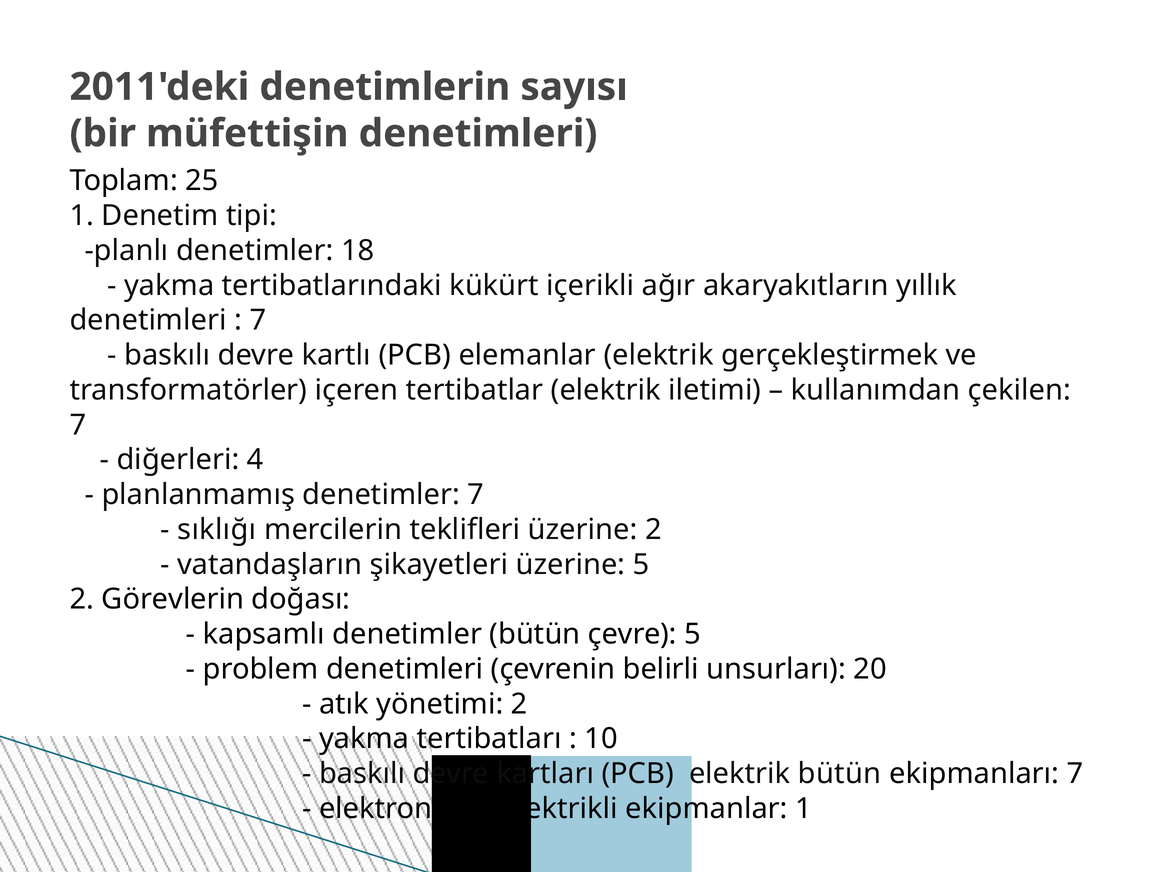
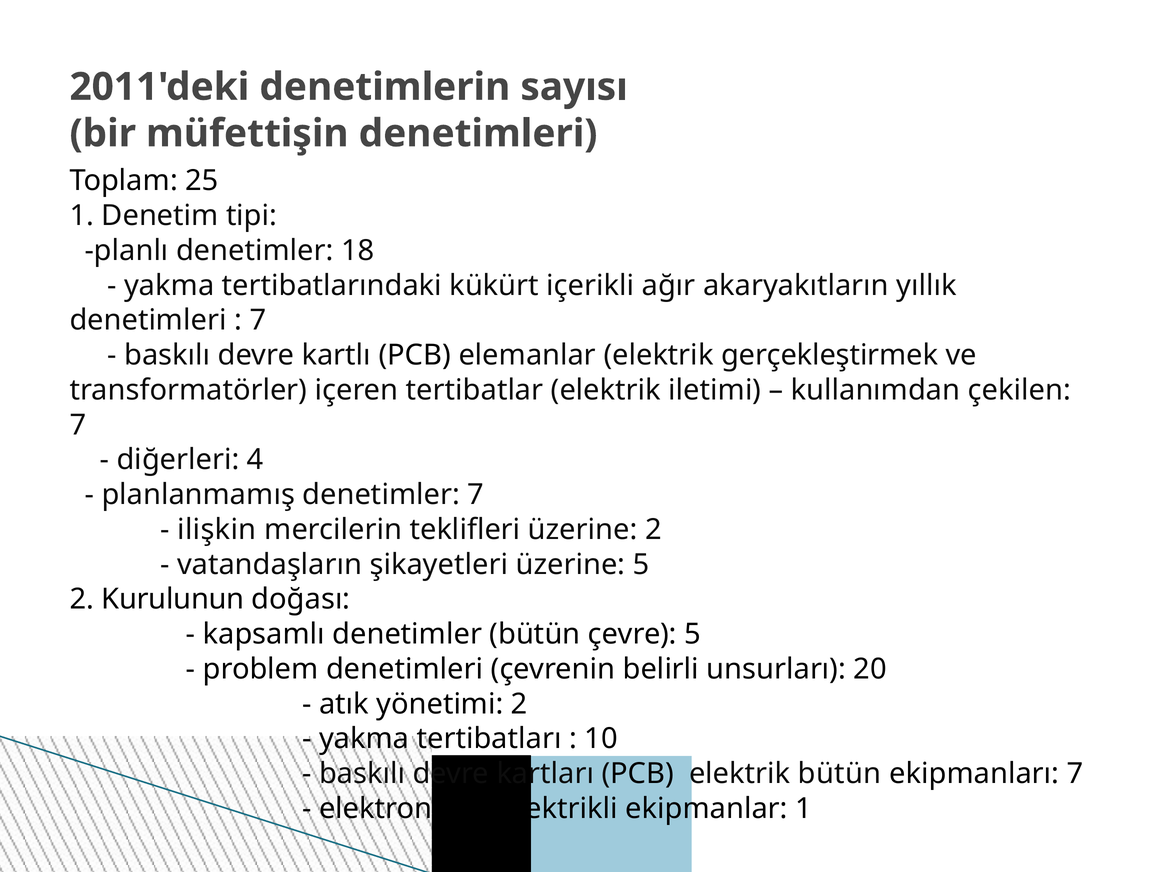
sıklığı: sıklığı -> ilişkin
Görevlerin: Görevlerin -> Kurulunun
